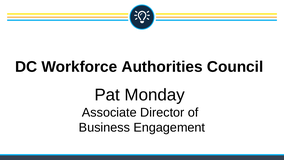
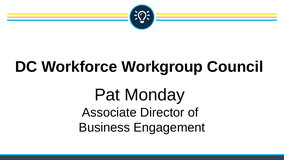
Authorities: Authorities -> Workgroup
